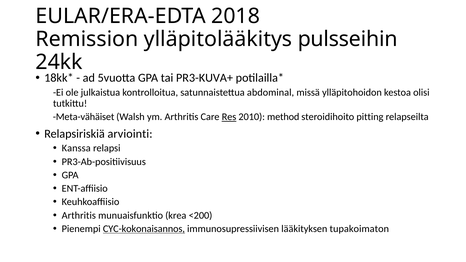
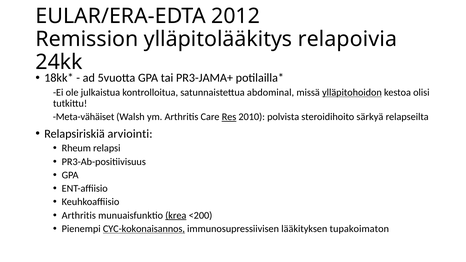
2018: 2018 -> 2012
pulsseihin: pulsseihin -> relapoivia
PR3-KUVA+: PR3-KUVA+ -> PR3-JAMA+
ylläpitohoidon underline: none -> present
method: method -> polvista
pitting: pitting -> särkyä
Kanssa: Kanssa -> Rheum
krea underline: none -> present
